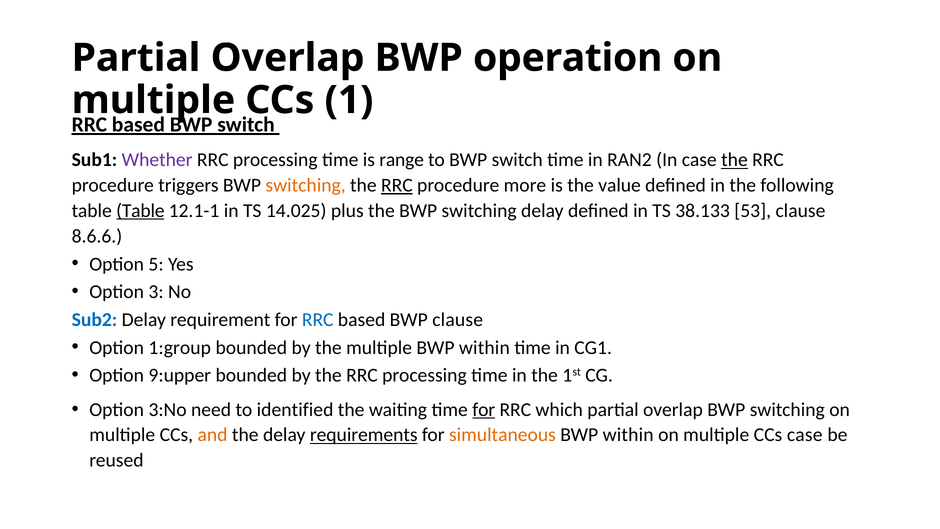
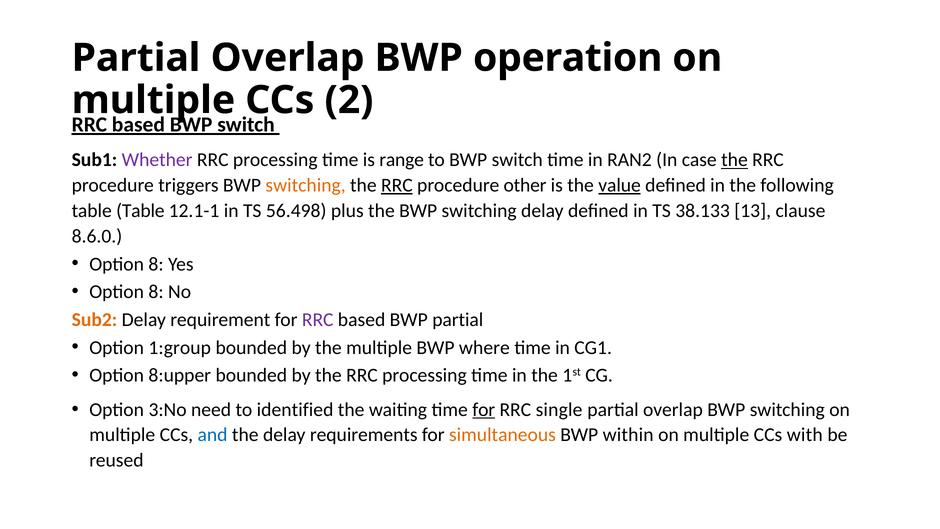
1: 1 -> 2
more: more -> other
value underline: none -> present
Table at (140, 211) underline: present -> none
14.025: 14.025 -> 56.498
53: 53 -> 13
8.6.6: 8.6.6 -> 8.6.0
5 at (156, 264): 5 -> 8
3 at (156, 292): 3 -> 8
Sub2 colour: blue -> orange
RRC at (318, 320) colour: blue -> purple
BWP clause: clause -> partial
multiple BWP within: within -> where
9:upper: 9:upper -> 8:upper
which: which -> single
and colour: orange -> blue
requirements underline: present -> none
CCs case: case -> with
